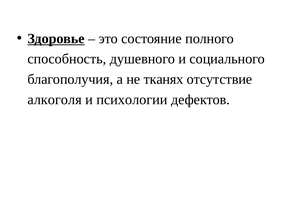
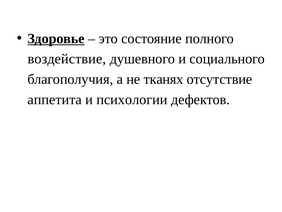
способность: способность -> воздействие
алкоголя: алкоголя -> аппетита
